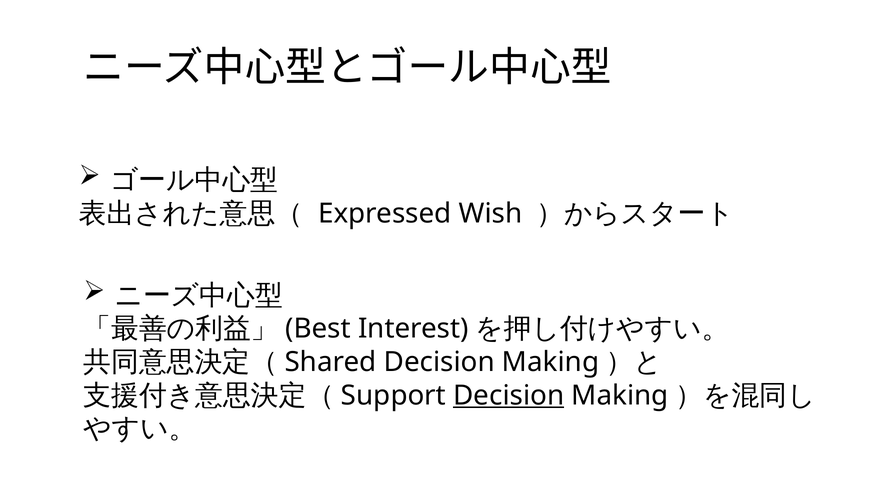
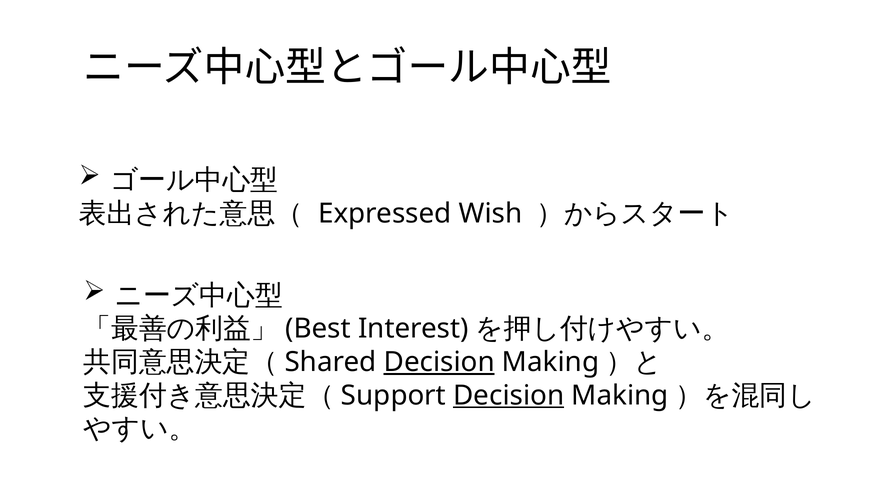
Decision at (439, 363) underline: none -> present
